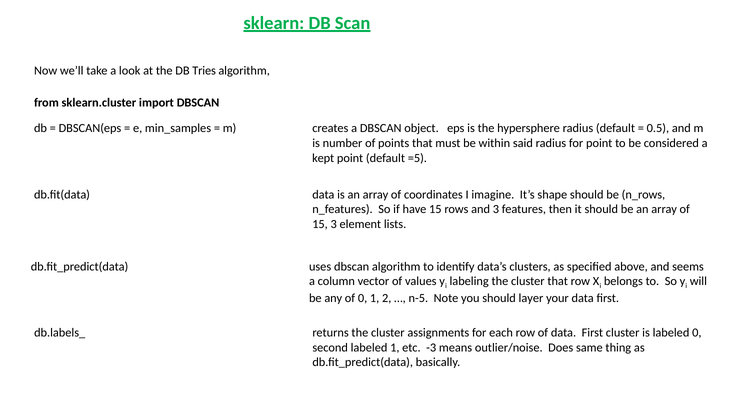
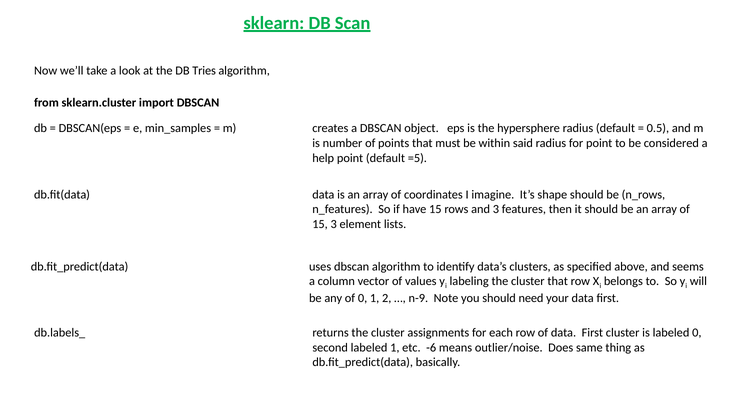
kept: kept -> help
n-5: n-5 -> n-9
layer: layer -> need
-3: -3 -> -6
